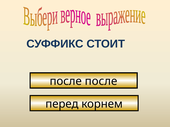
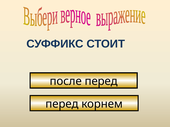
после после: после -> перед
